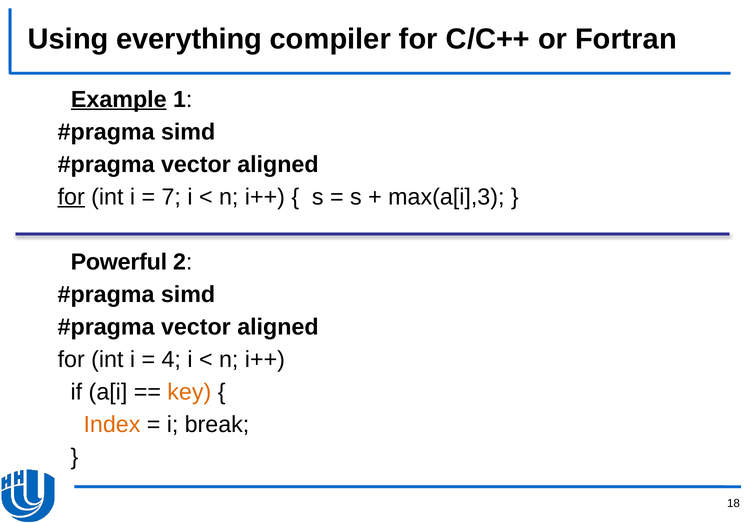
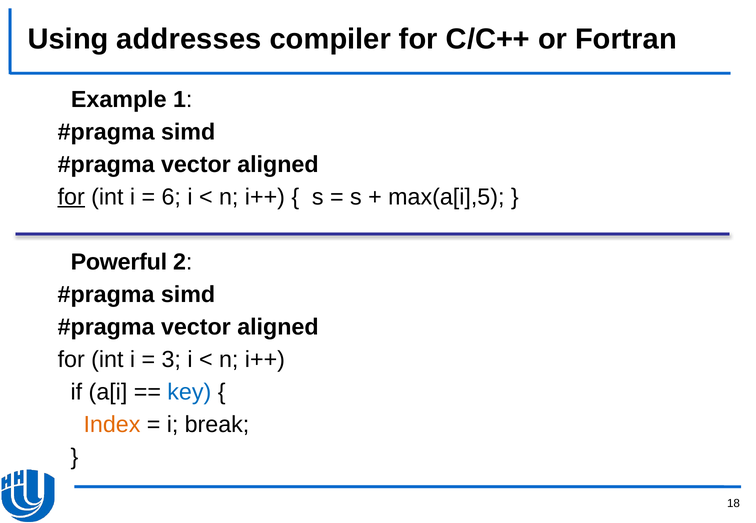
everything: everything -> addresses
Example underline: present -> none
7: 7 -> 6
max(a[i],3: max(a[i],3 -> max(a[i],5
4: 4 -> 3
key colour: orange -> blue
